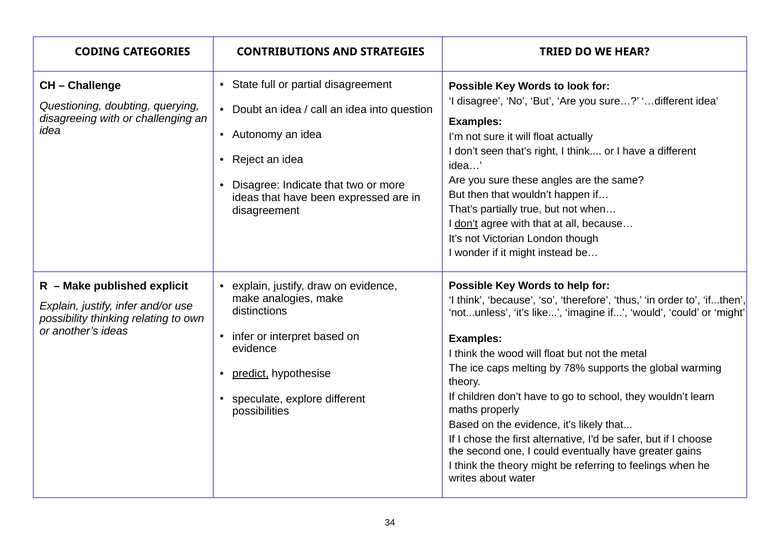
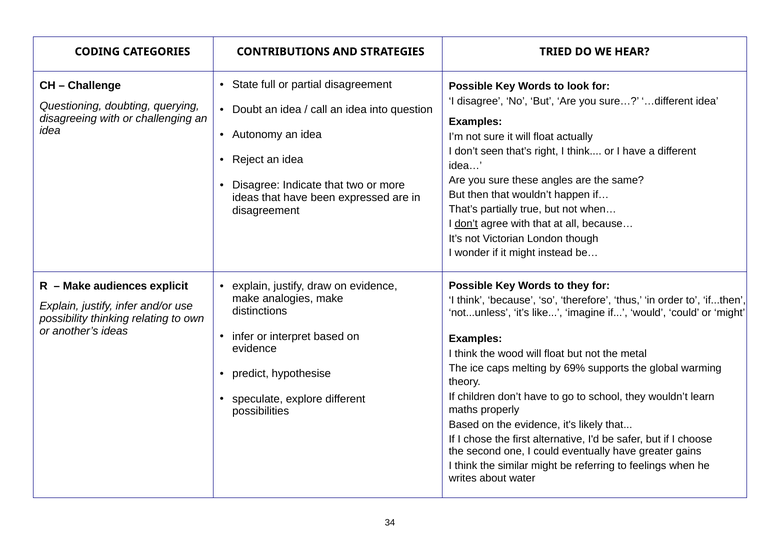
to help: help -> they
published: published -> audiences
78%: 78% -> 69%
predict underline: present -> none
the theory: theory -> similar
